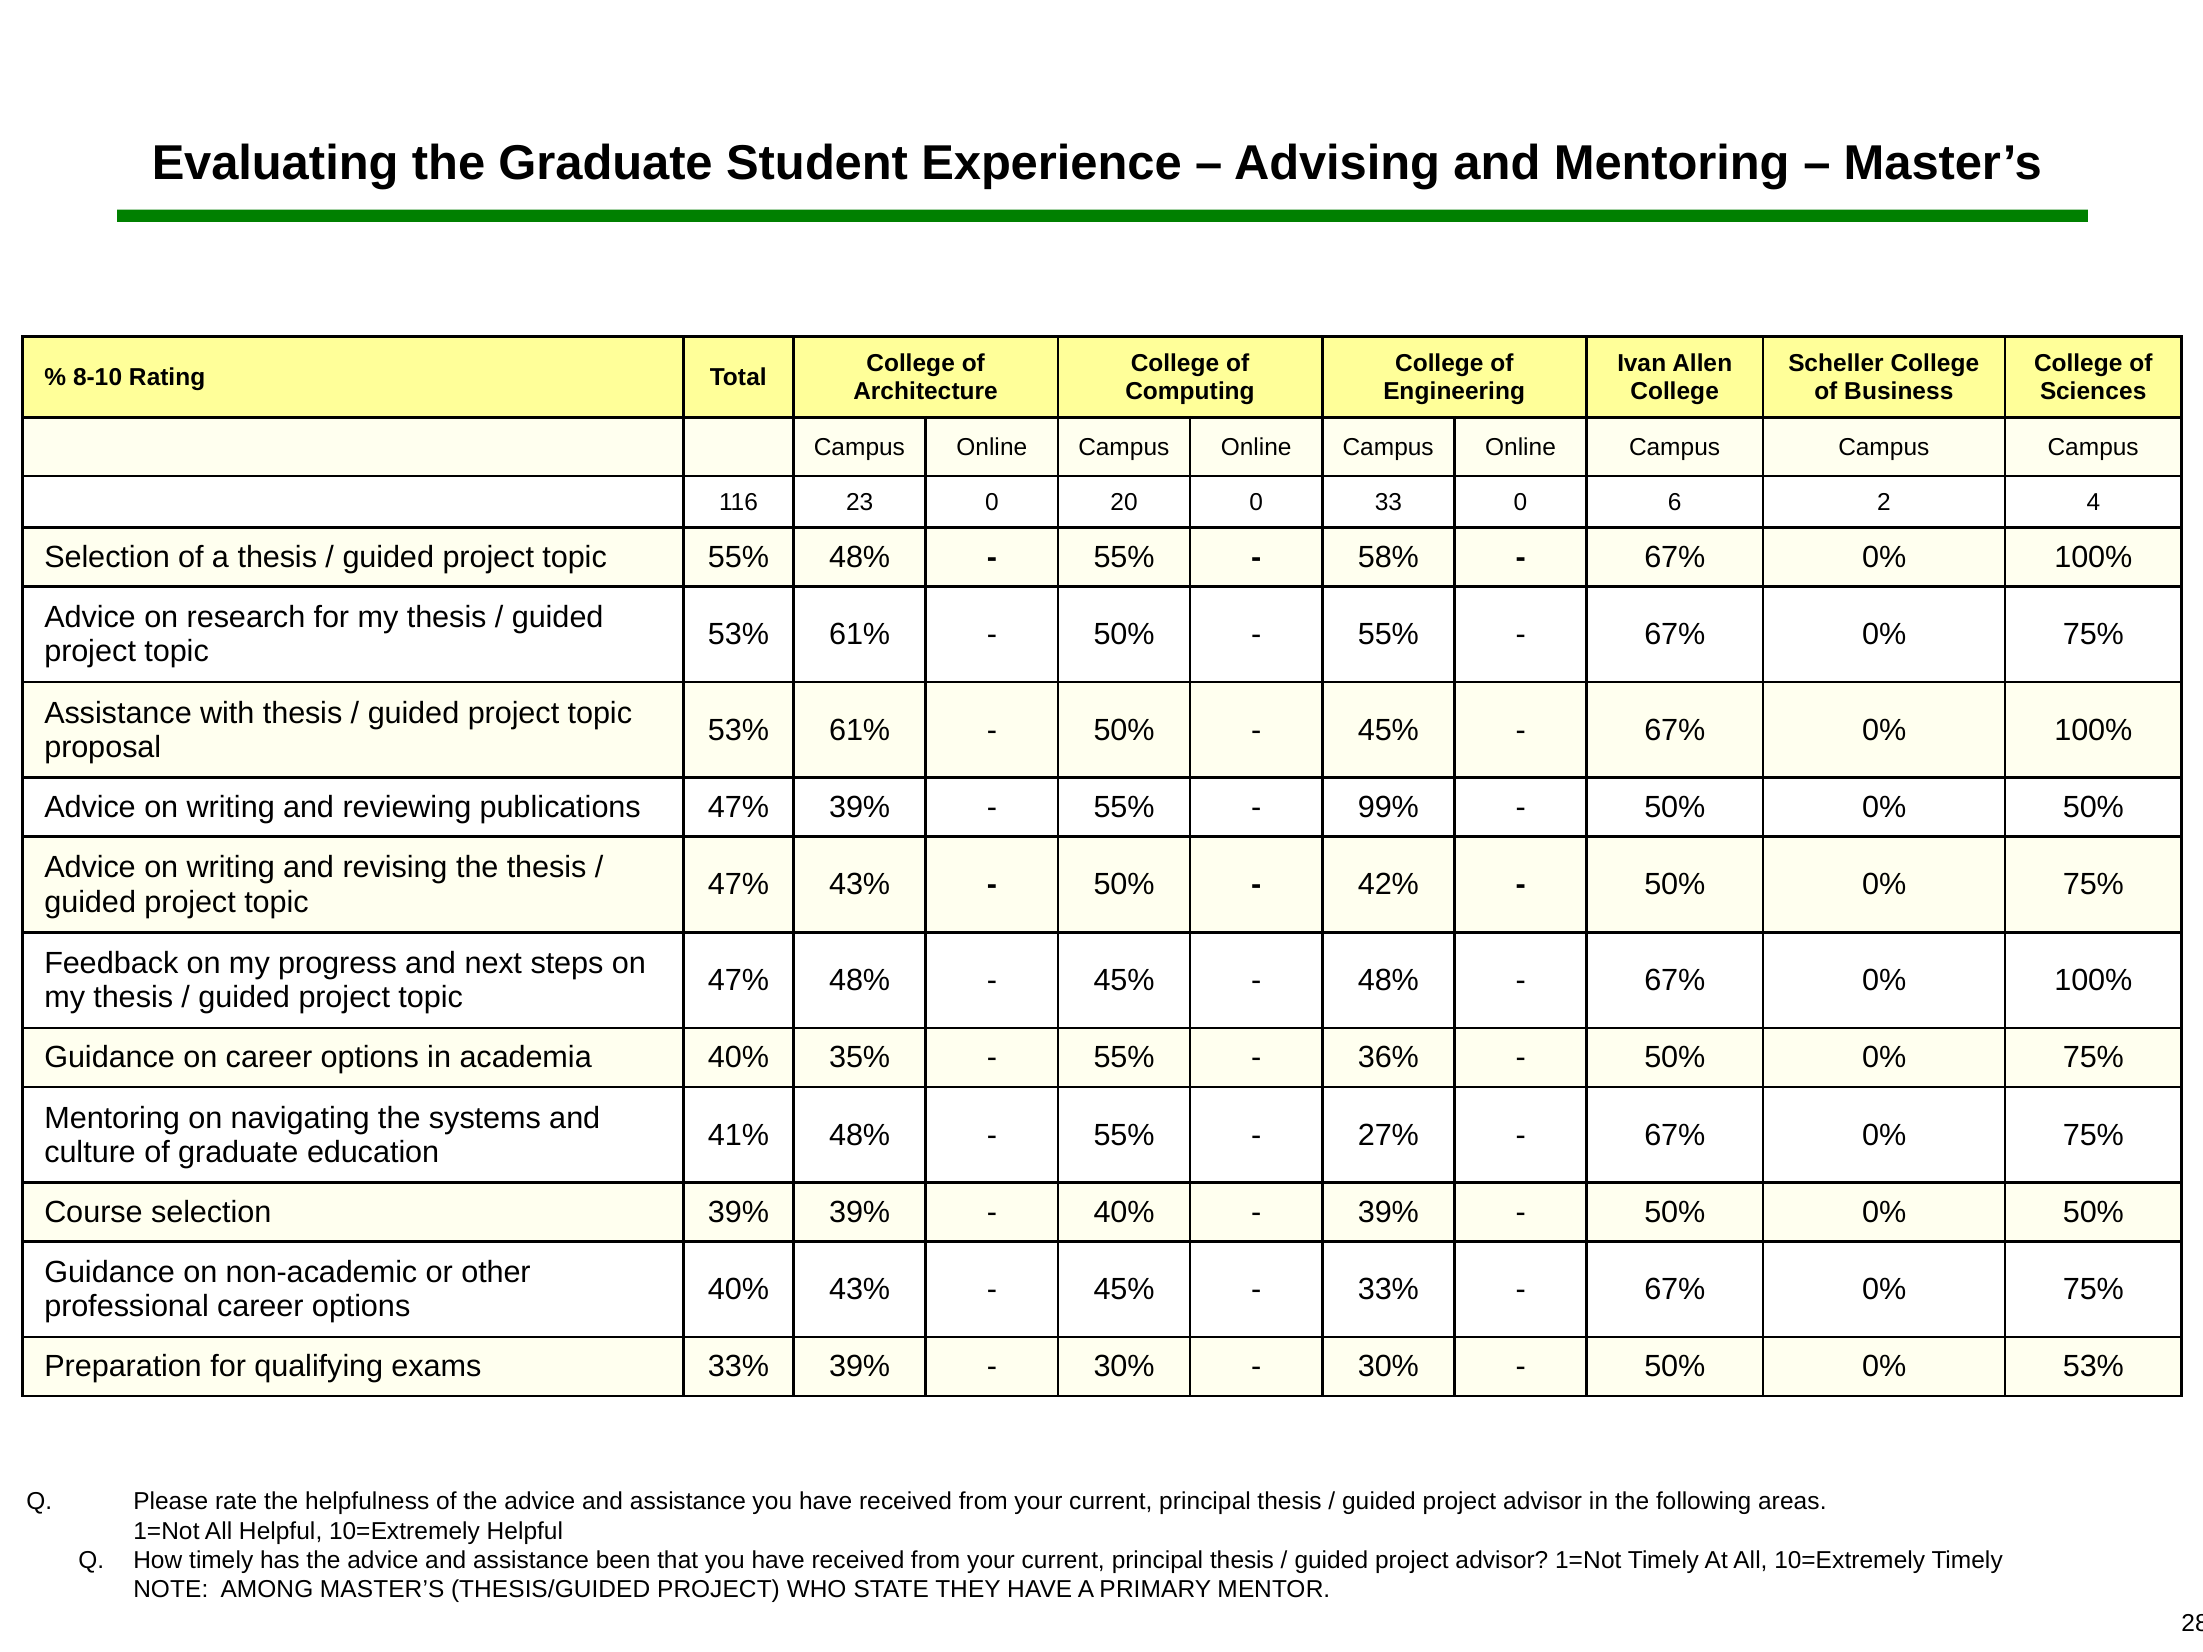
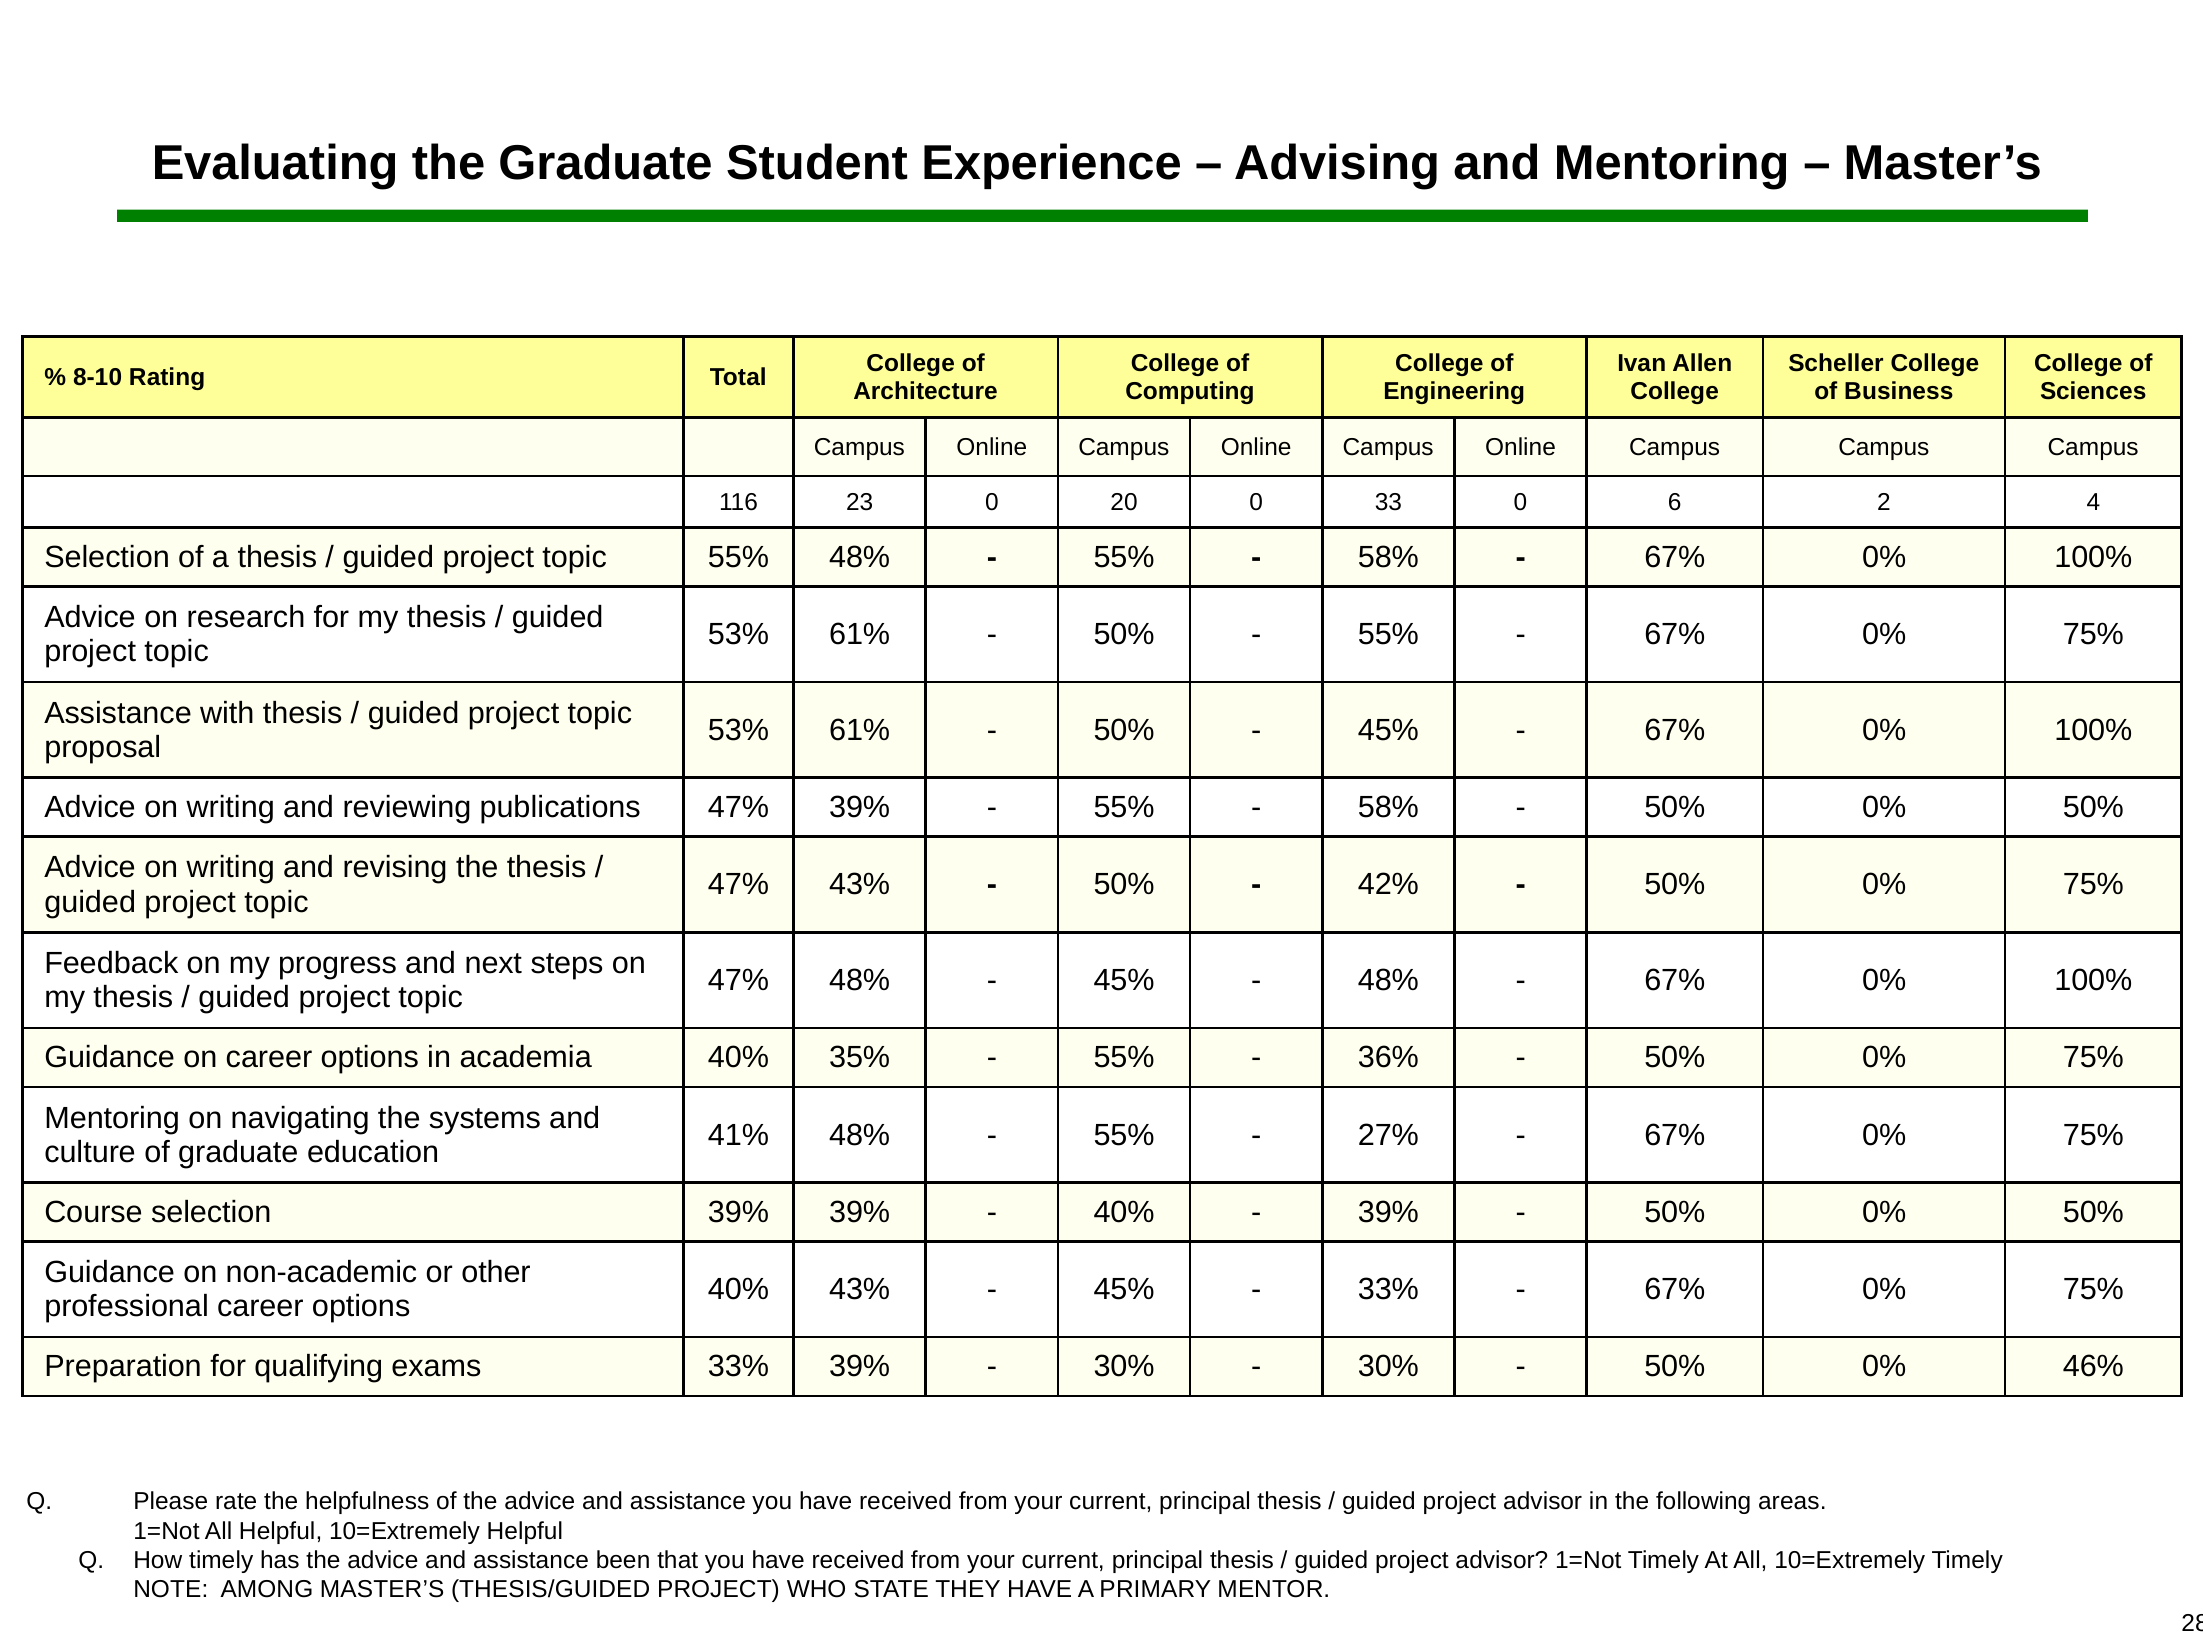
99% at (1388, 808): 99% -> 58%
0% 53%: 53% -> 46%
